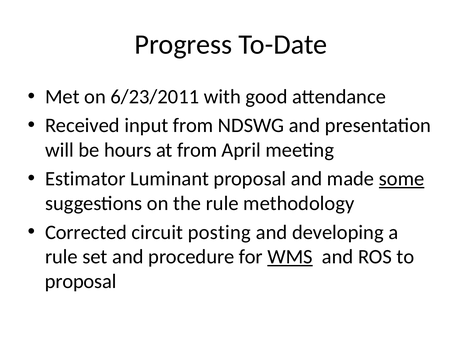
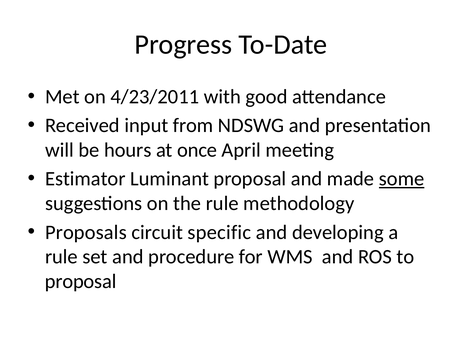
6/23/2011: 6/23/2011 -> 4/23/2011
at from: from -> once
Corrected: Corrected -> Proposals
posting: posting -> specific
WMS underline: present -> none
